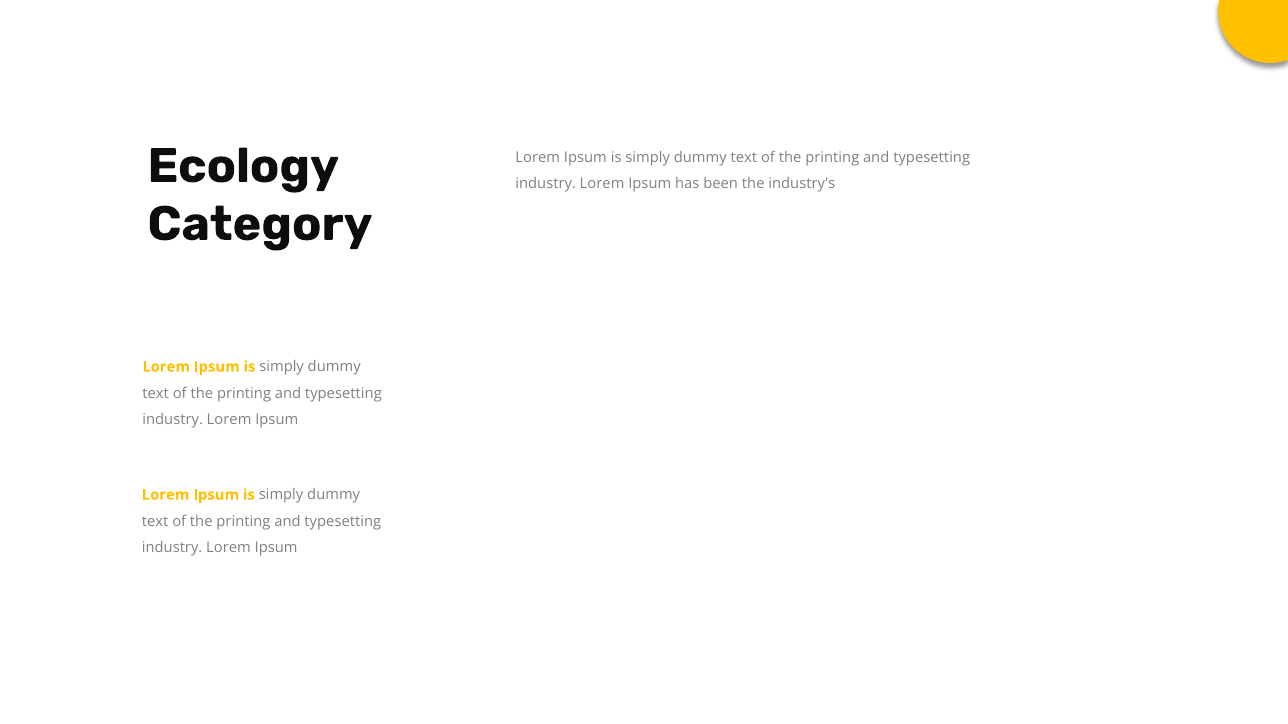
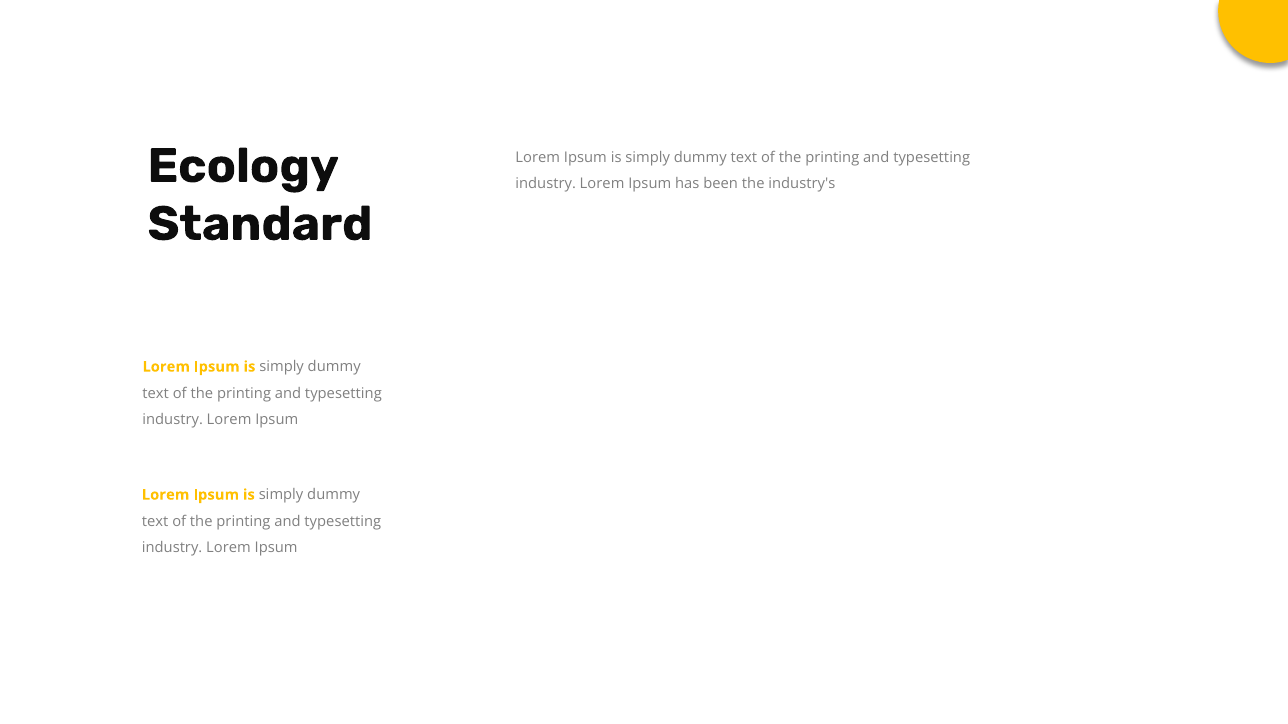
Category: Category -> Standard
